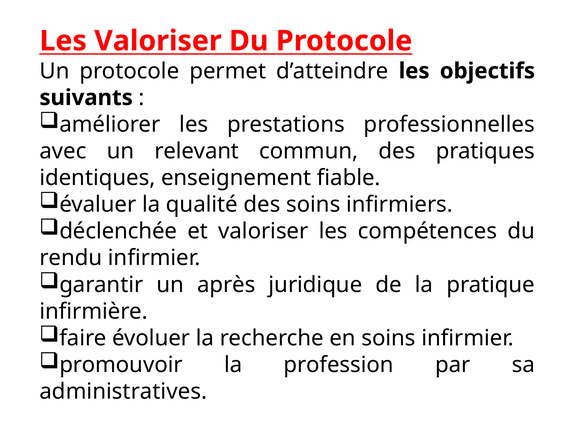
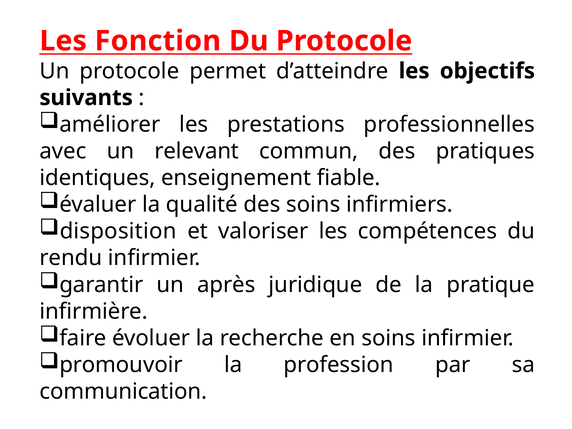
Les Valoriser: Valoriser -> Fonction
déclenchée: déclenchée -> disposition
administratives: administratives -> communication
